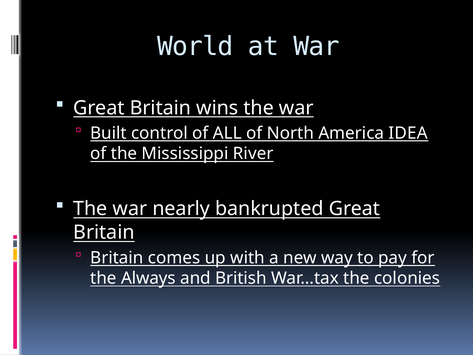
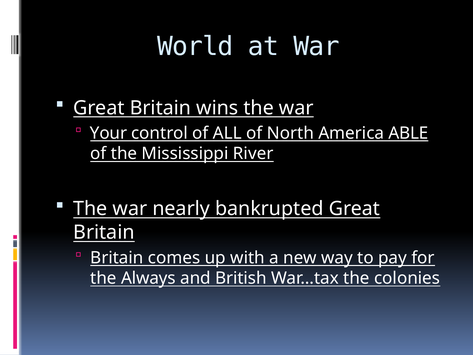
Built: Built -> Your
IDEA: IDEA -> ABLE
